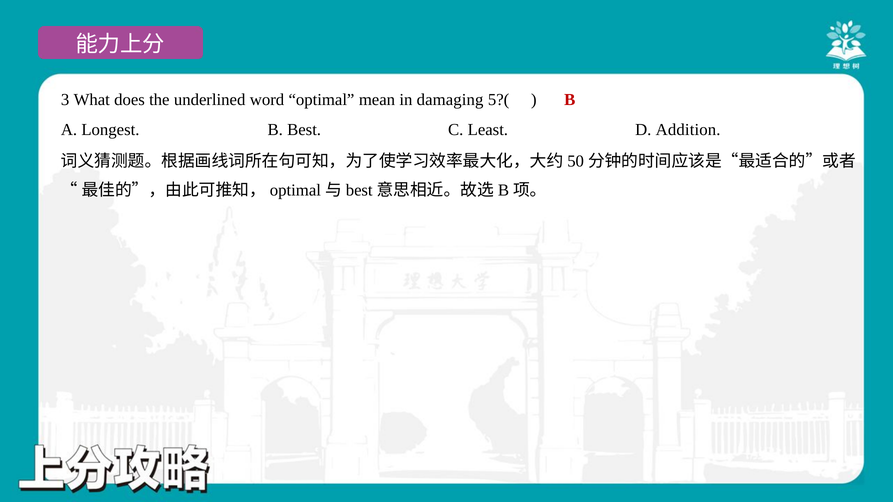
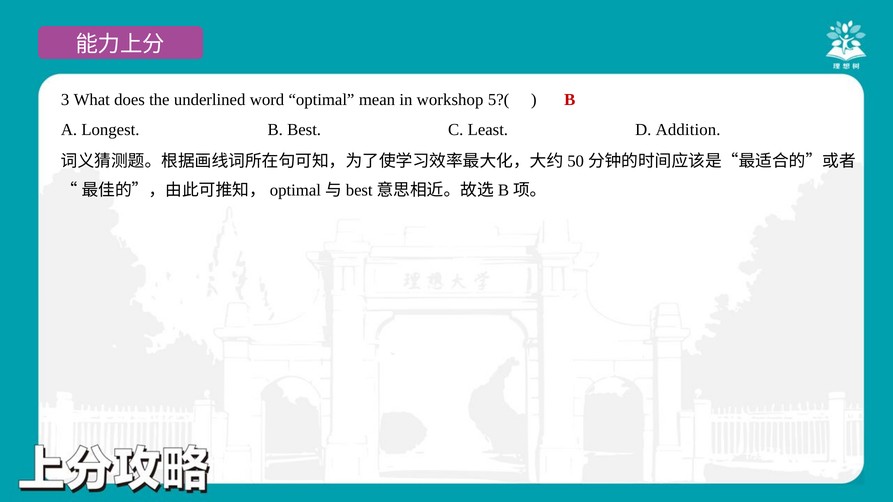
damaging: damaging -> workshop
